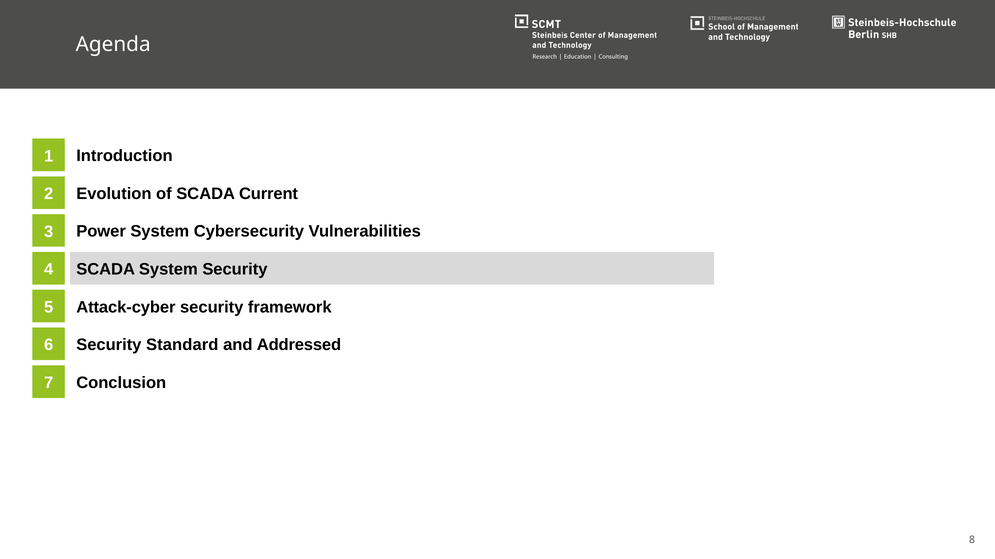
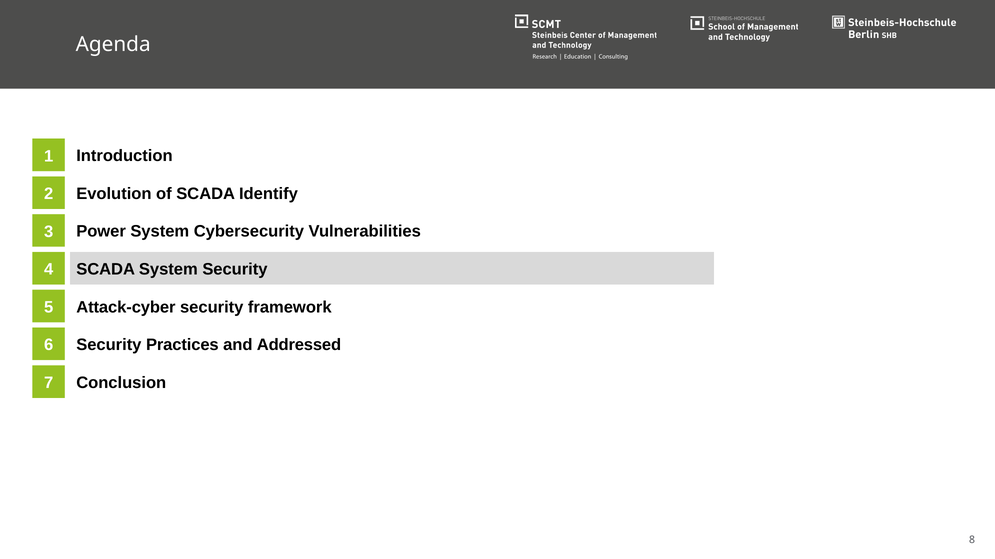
Current: Current -> Identify
Standard: Standard -> Practices
